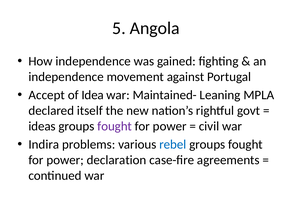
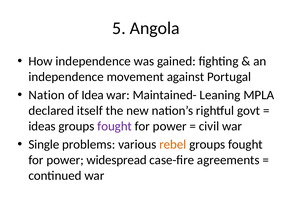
Accept: Accept -> Nation
Indira: Indira -> Single
rebel colour: blue -> orange
declaration: declaration -> widespread
